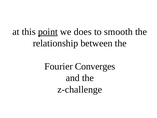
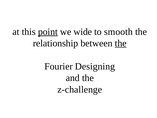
does: does -> wide
the at (121, 43) underline: none -> present
Converges: Converges -> Designing
